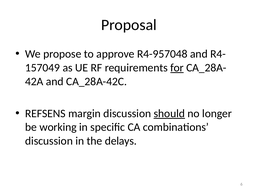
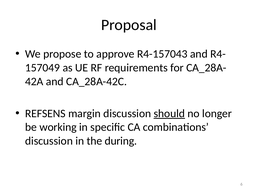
R4-957048: R4-957048 -> R4-157043
for underline: present -> none
delays: delays -> during
